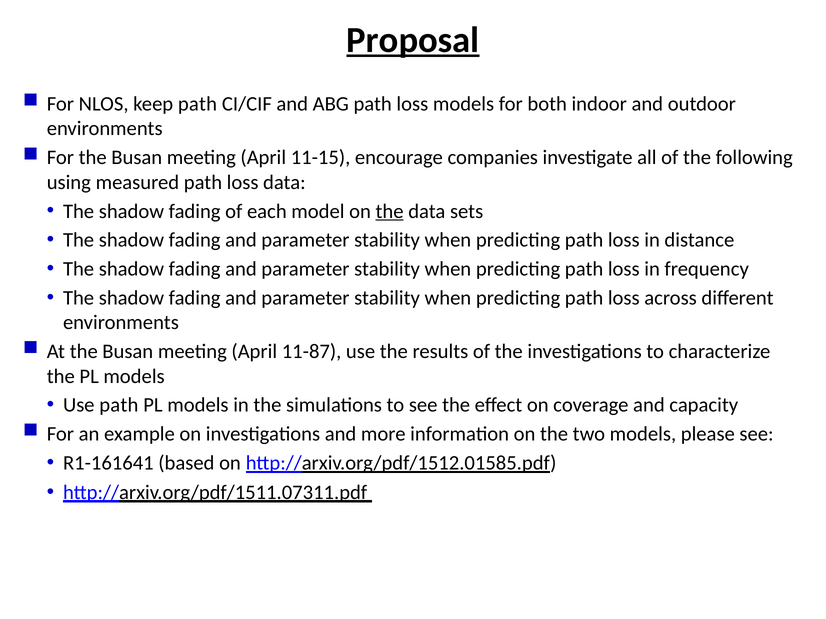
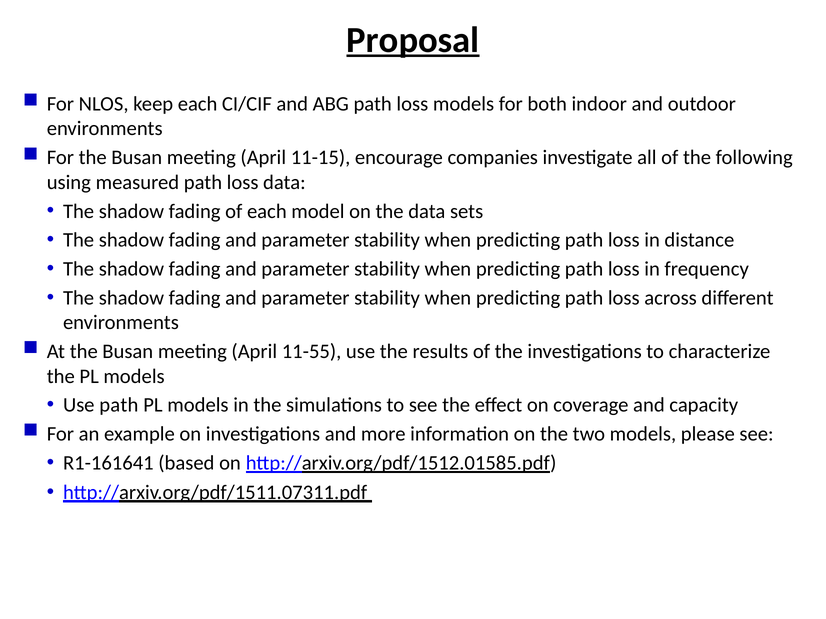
keep path: path -> each
the at (390, 211) underline: present -> none
11-87: 11-87 -> 11-55
